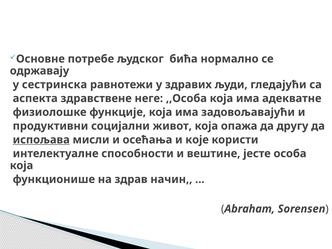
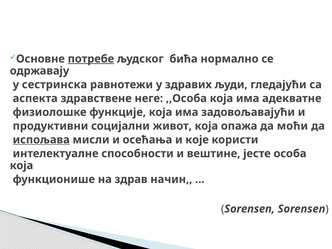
потребе underline: none -> present
другу: другу -> моћи
Abraham at (250, 209): Abraham -> Sorensen
